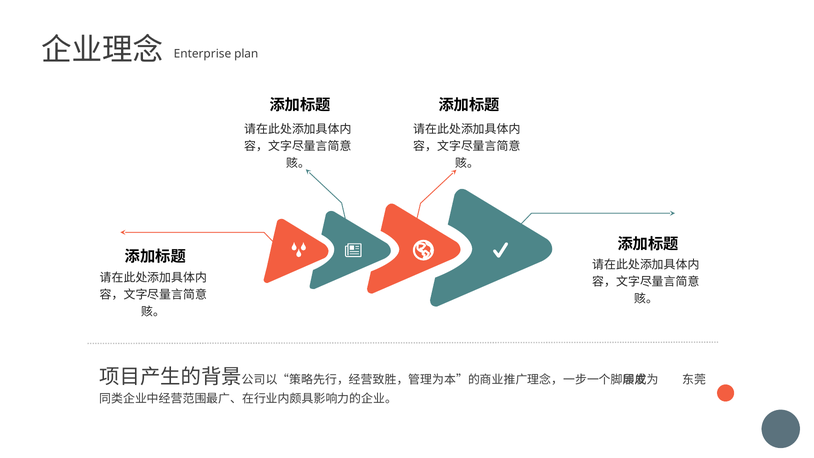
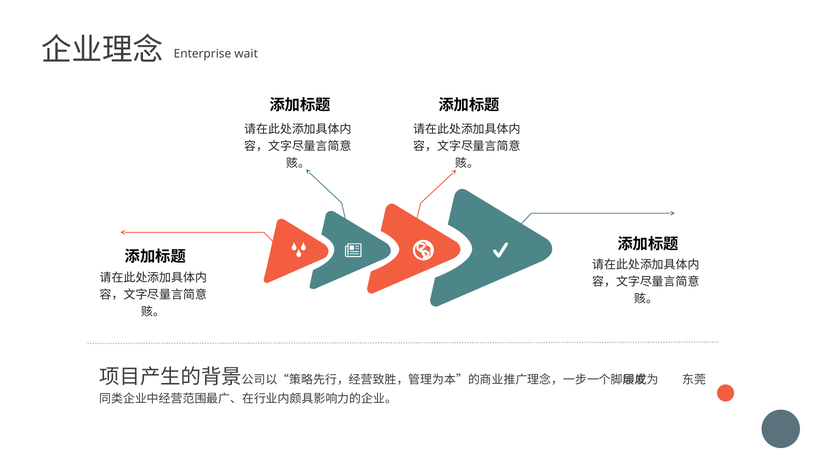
plan: plan -> wait
